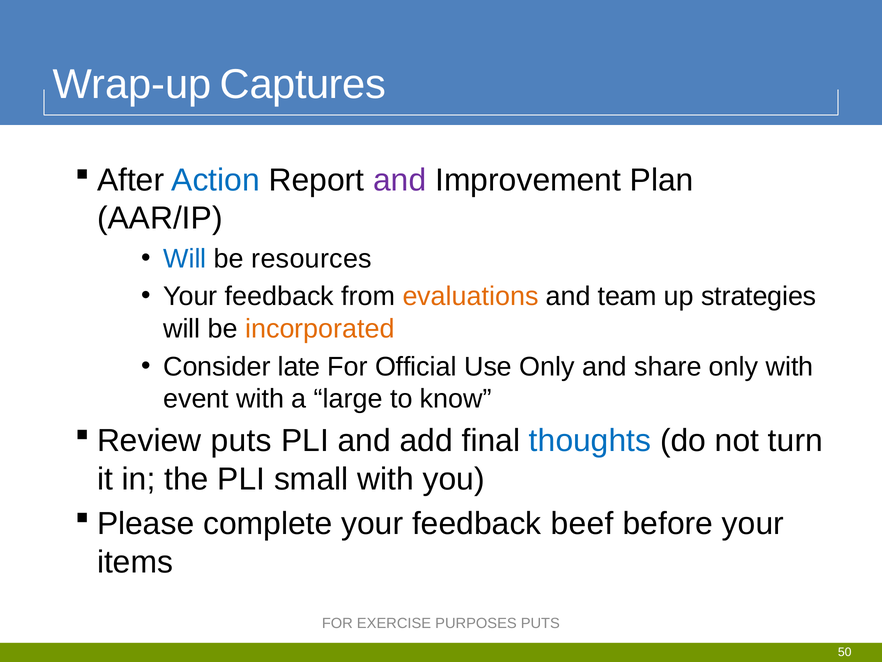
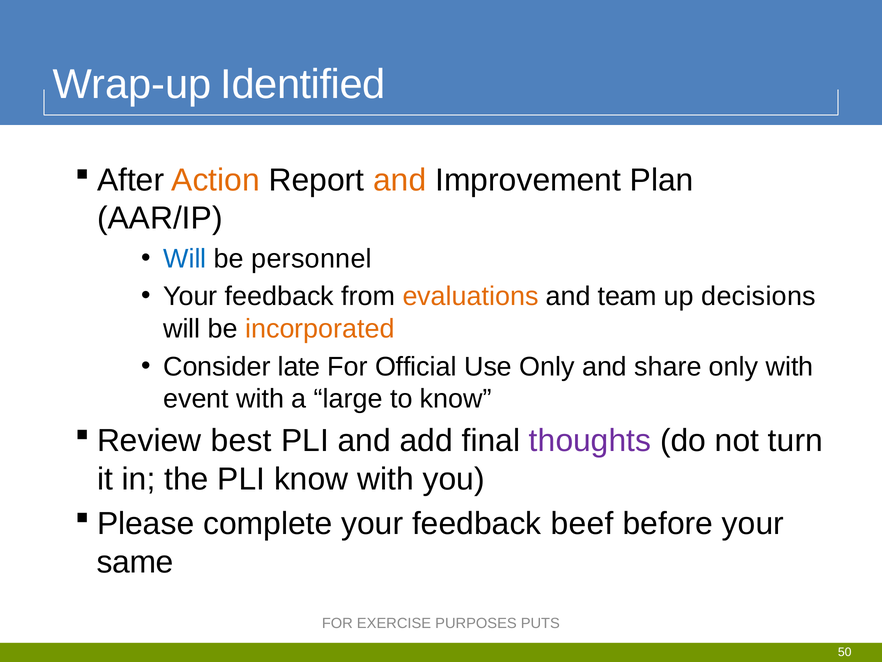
Captures: Captures -> Identified
Action colour: blue -> orange
and at (400, 180) colour: purple -> orange
resources: resources -> personnel
strategies: strategies -> decisions
puts at (241, 441): puts -> best
thoughts colour: blue -> purple
PLI small: small -> know
items: items -> same
